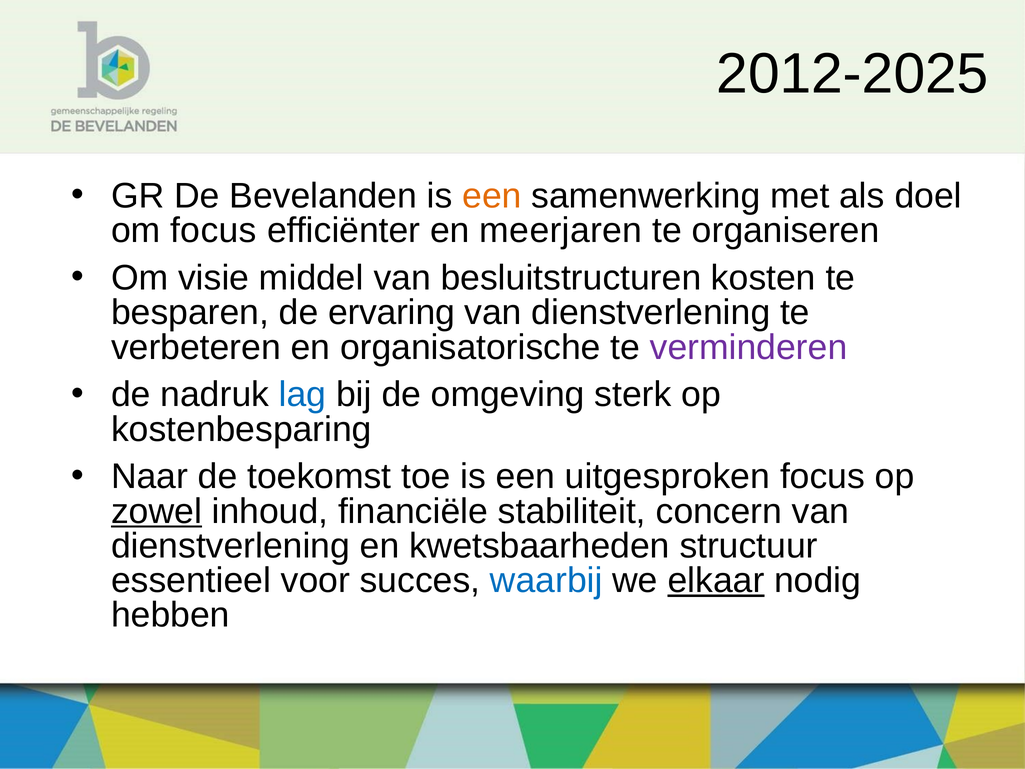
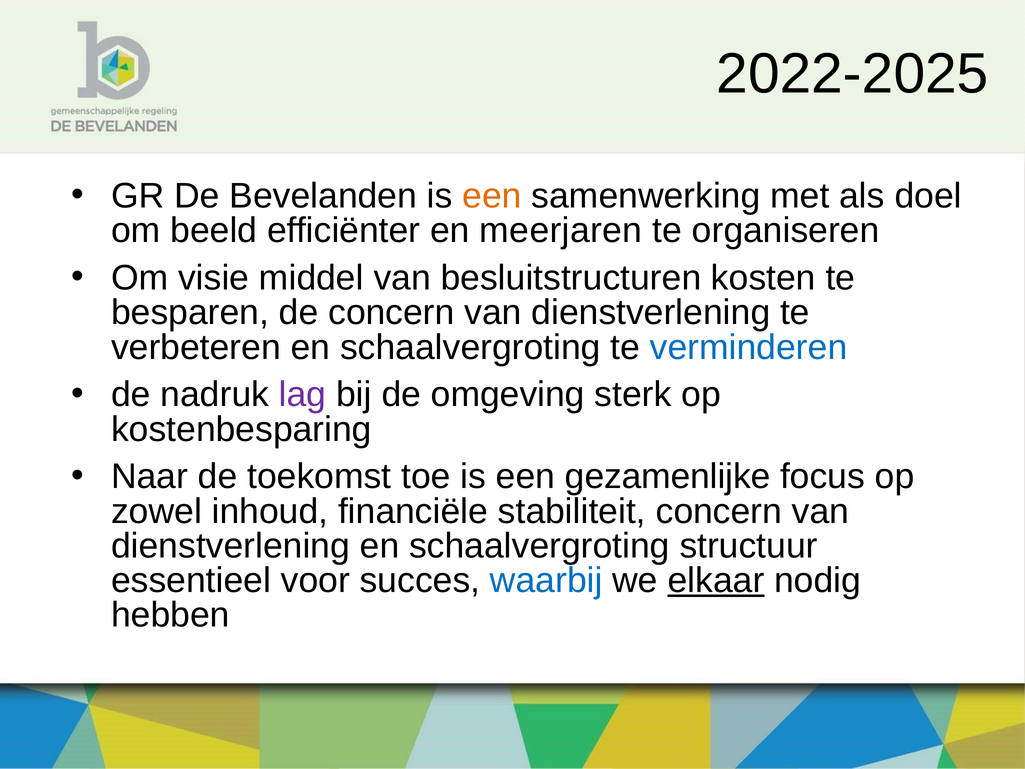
2012-2025: 2012-2025 -> 2022-2025
om focus: focus -> beeld
de ervaring: ervaring -> concern
verbeteren en organisatorische: organisatorische -> schaalvergroting
verminderen colour: purple -> blue
lag colour: blue -> purple
uitgesproken: uitgesproken -> gezamenlijke
zowel underline: present -> none
dienstverlening en kwetsbaarheden: kwetsbaarheden -> schaalvergroting
